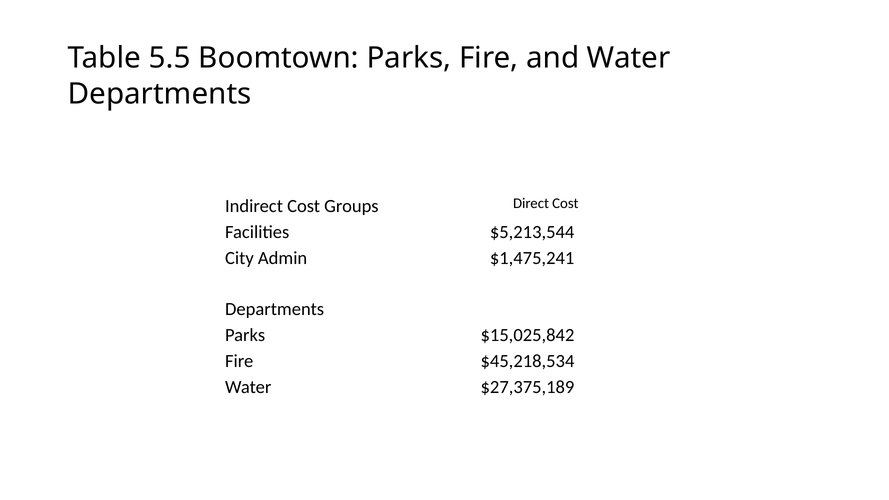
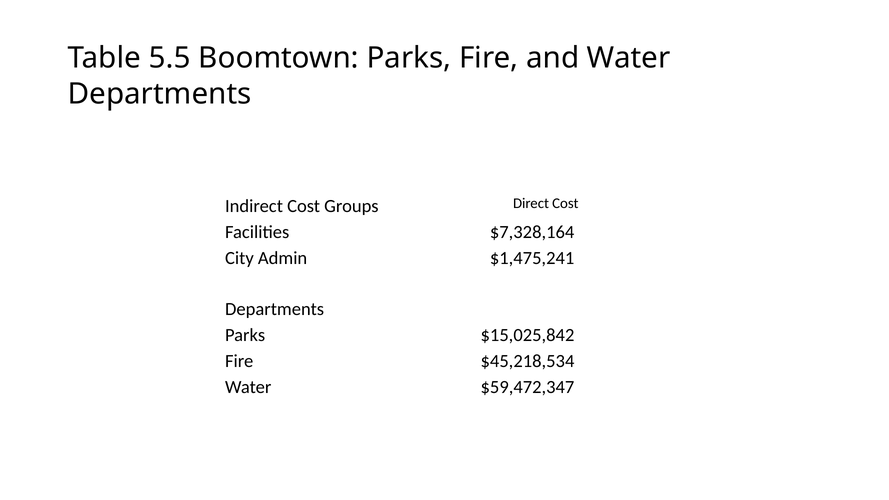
$5,213,544: $5,213,544 -> $7,328,164
$27,375,189: $27,375,189 -> $59,472,347
